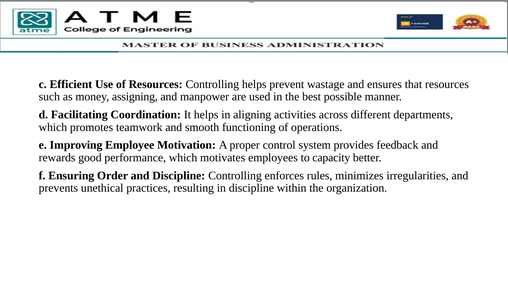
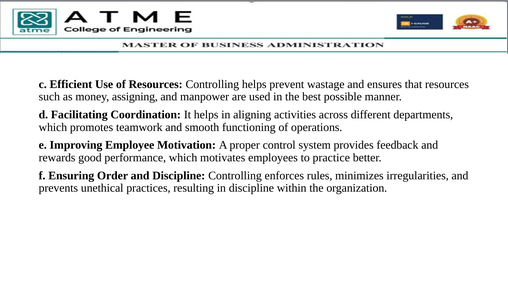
capacity: capacity -> practice
